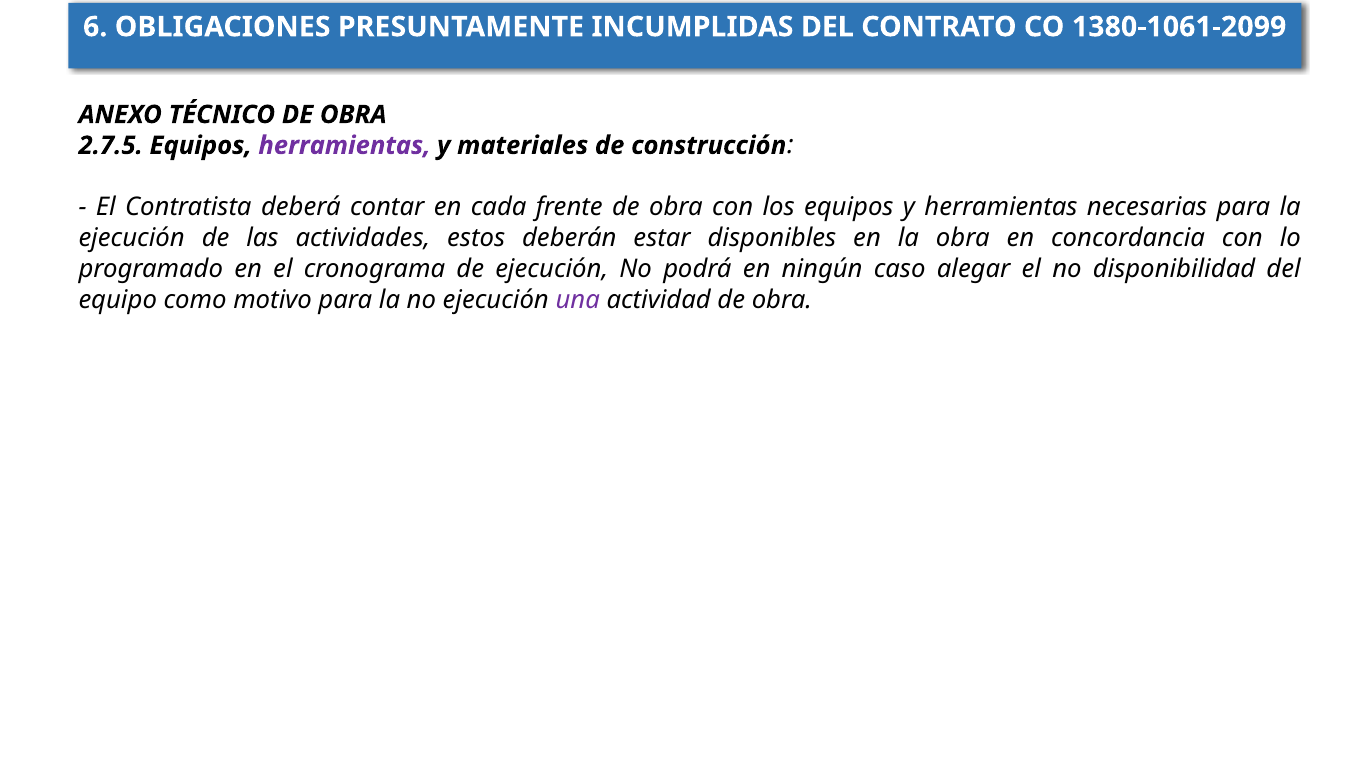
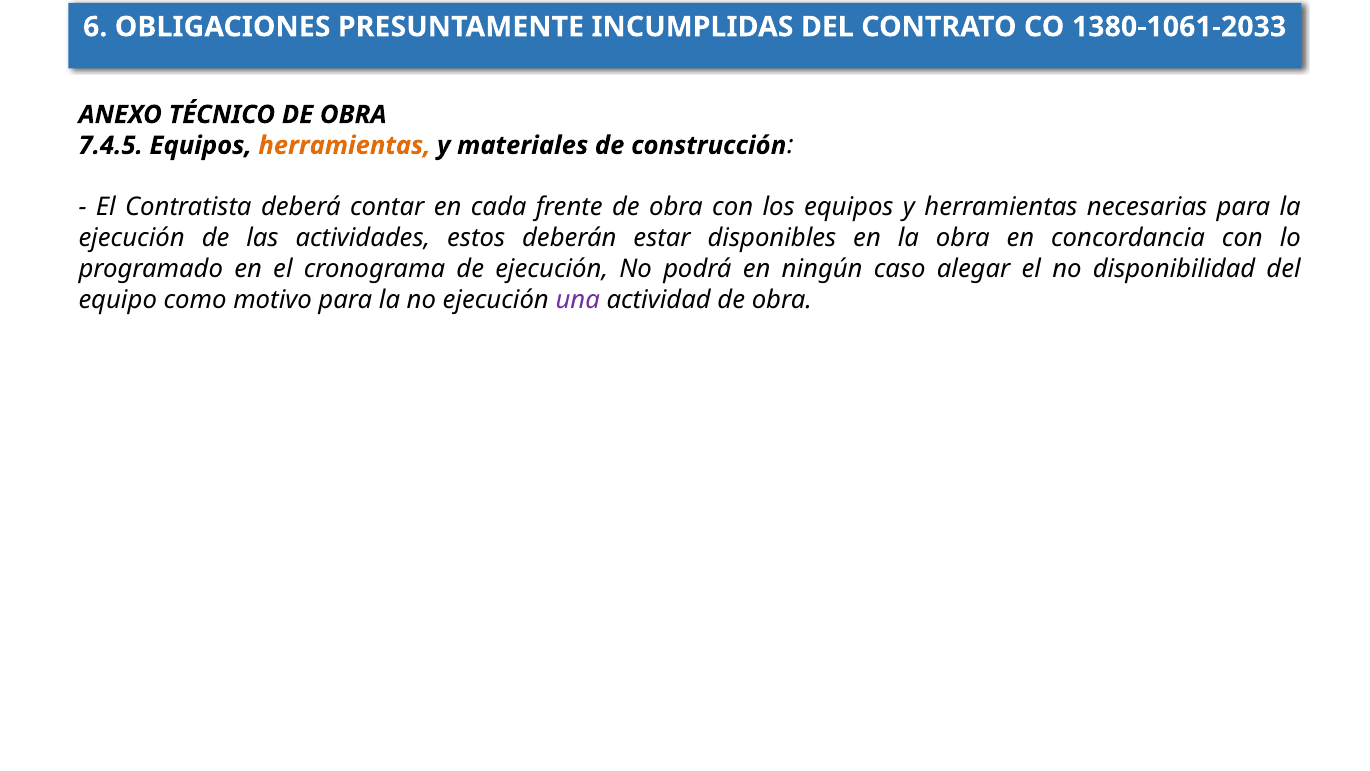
1380-1061-2099: 1380-1061-2099 -> 1380-1061-2033
2.7.5: 2.7.5 -> 7.4.5
herramientas at (344, 145) colour: purple -> orange
